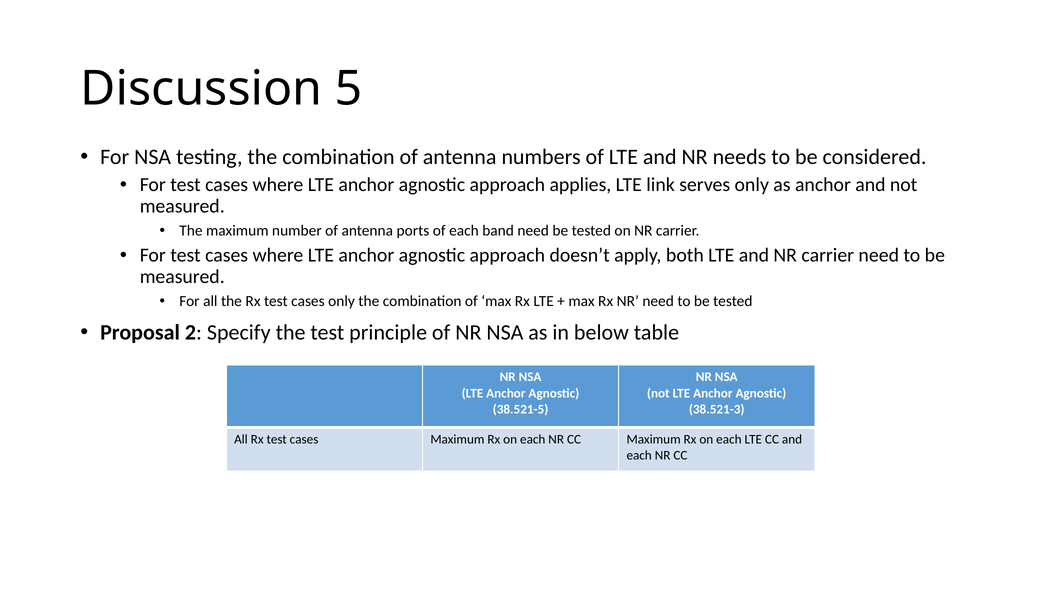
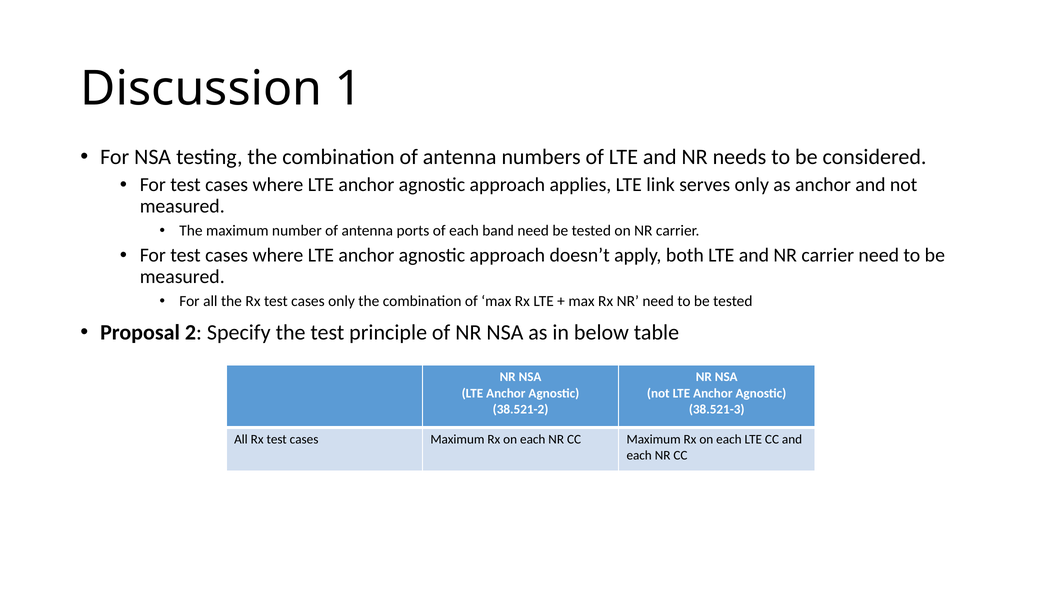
5: 5 -> 1
38.521-5: 38.521-5 -> 38.521-2
